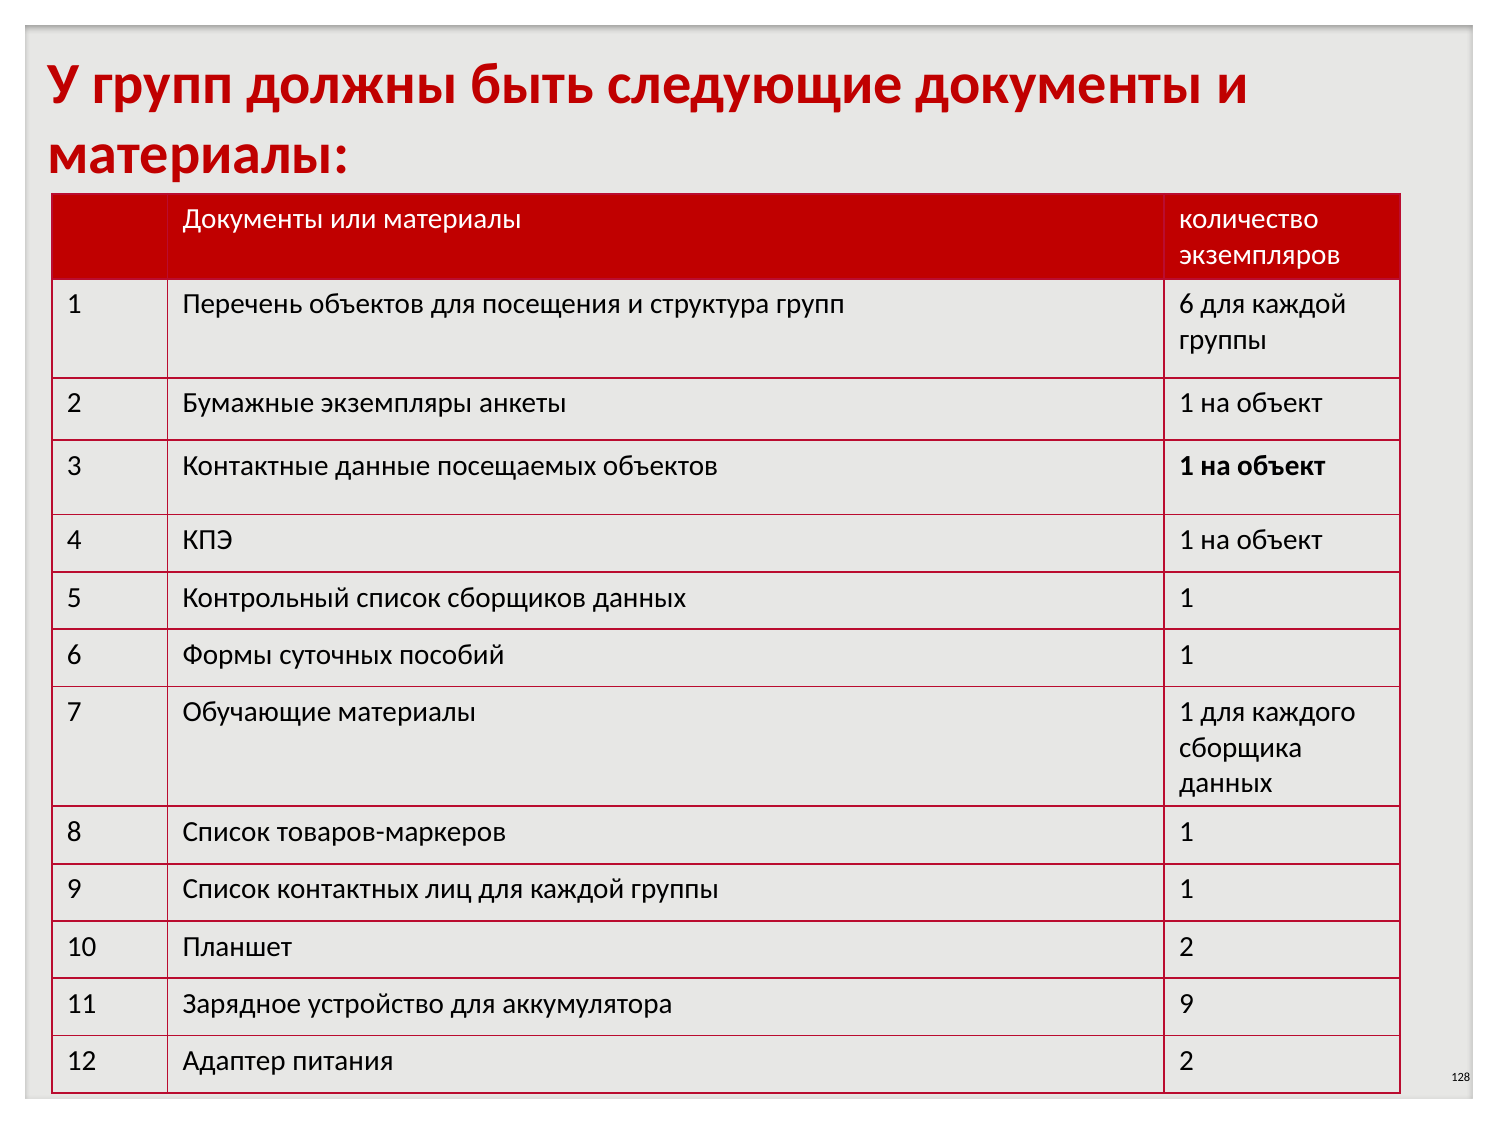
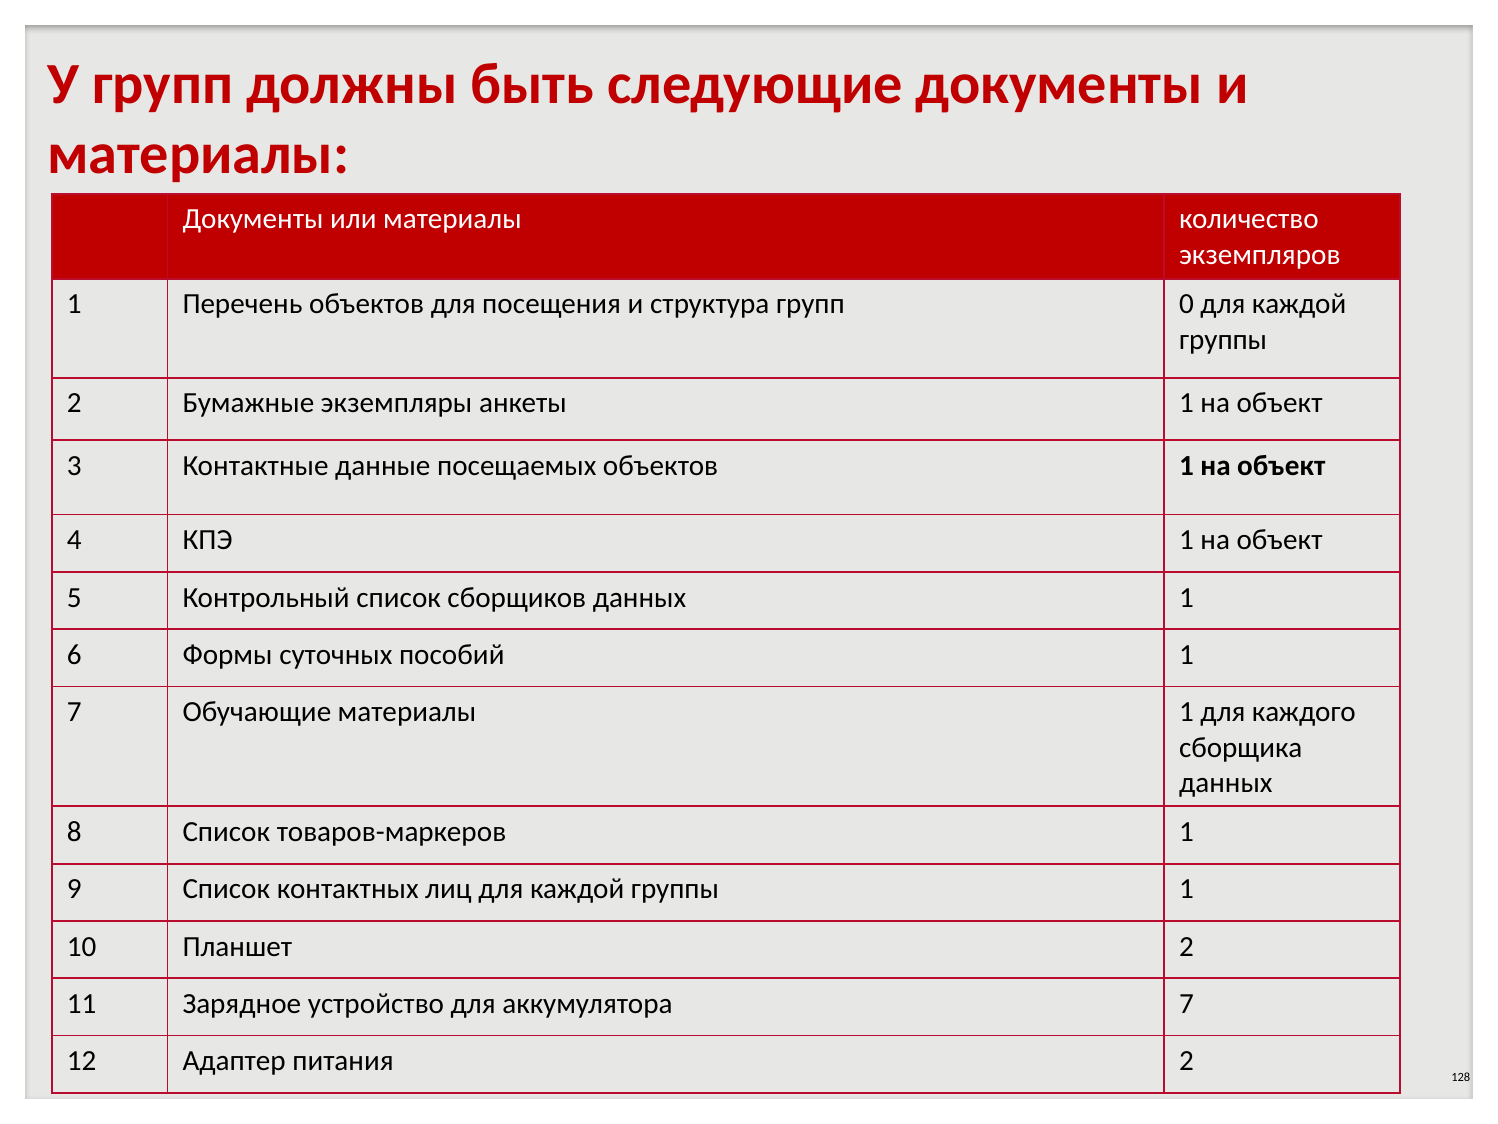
групп 6: 6 -> 0
аккумулятора 9: 9 -> 7
